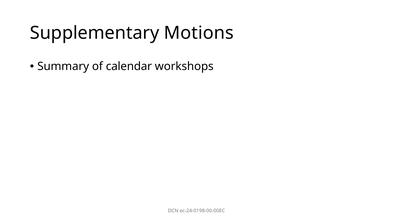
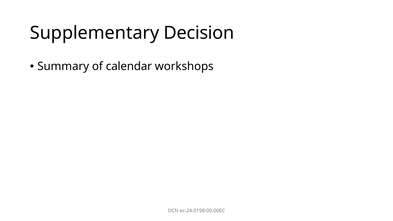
Motions: Motions -> Decision
